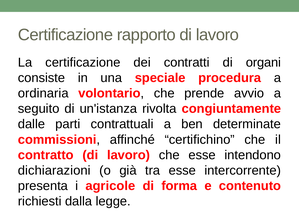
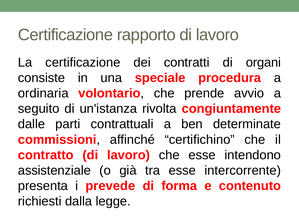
dichiarazioni: dichiarazioni -> assistenziale
agricole: agricole -> prevede
